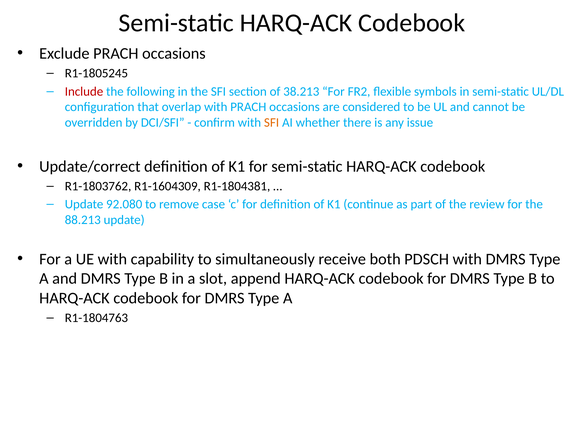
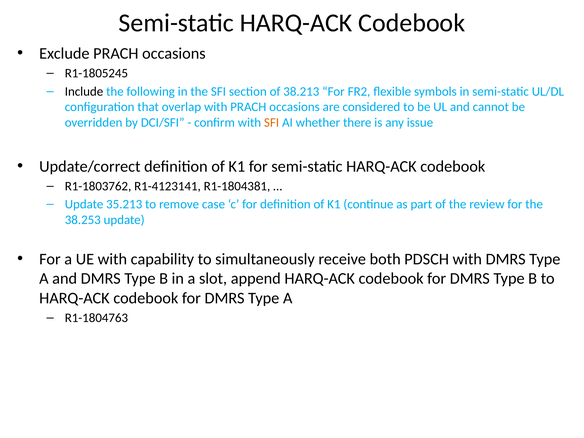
Include colour: red -> black
R1-1604309: R1-1604309 -> R1-4123141
92.080: 92.080 -> 35.213
88.213: 88.213 -> 38.253
